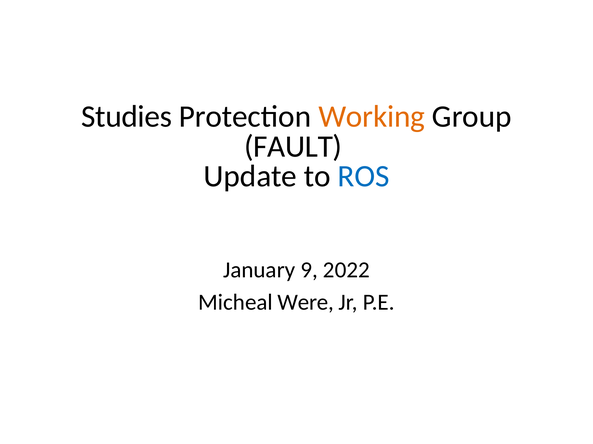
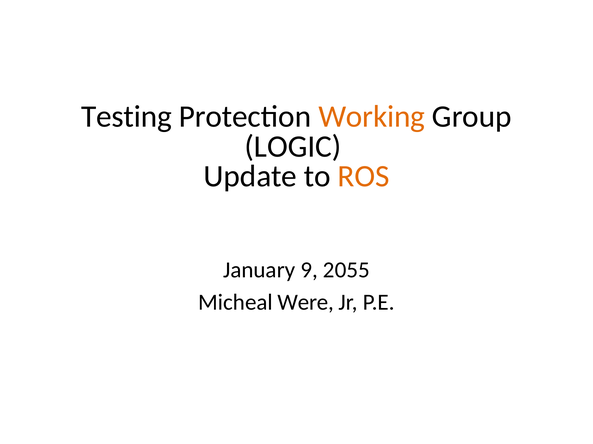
Studies: Studies -> Testing
FAULT: FAULT -> LOGIC
ROS colour: blue -> orange
2022: 2022 -> 2055
